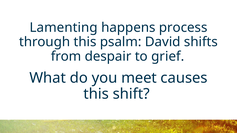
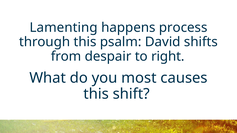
grief: grief -> right
meet: meet -> most
